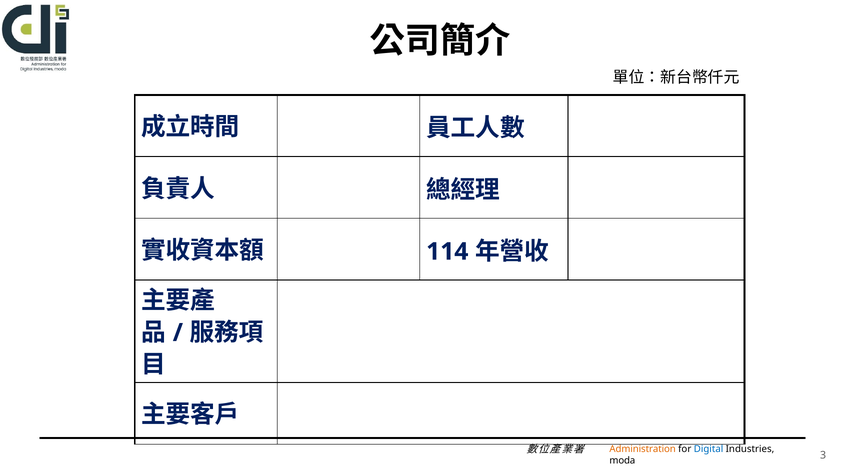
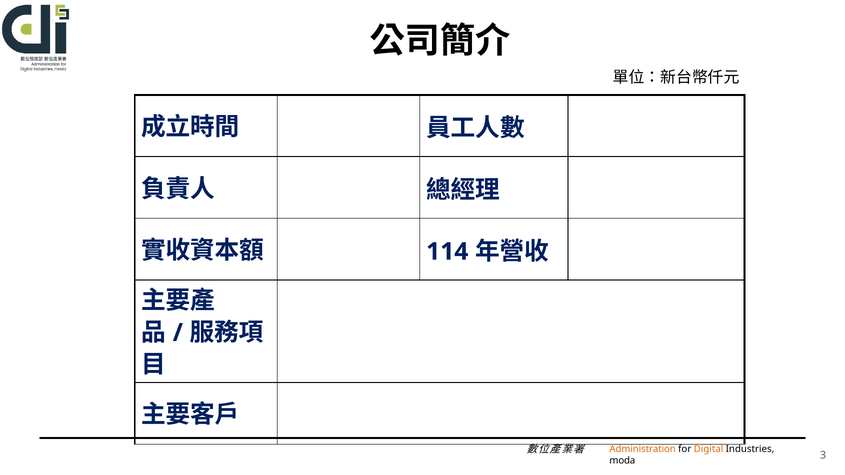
Digital colour: blue -> orange
